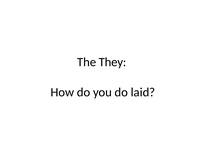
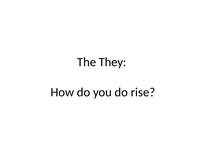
laid: laid -> rise
